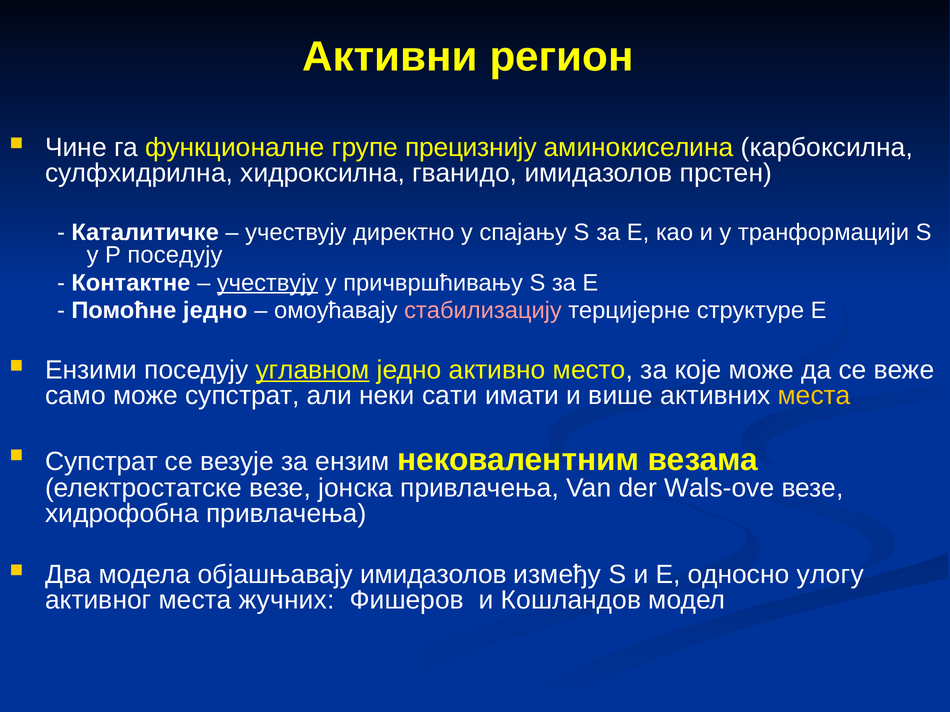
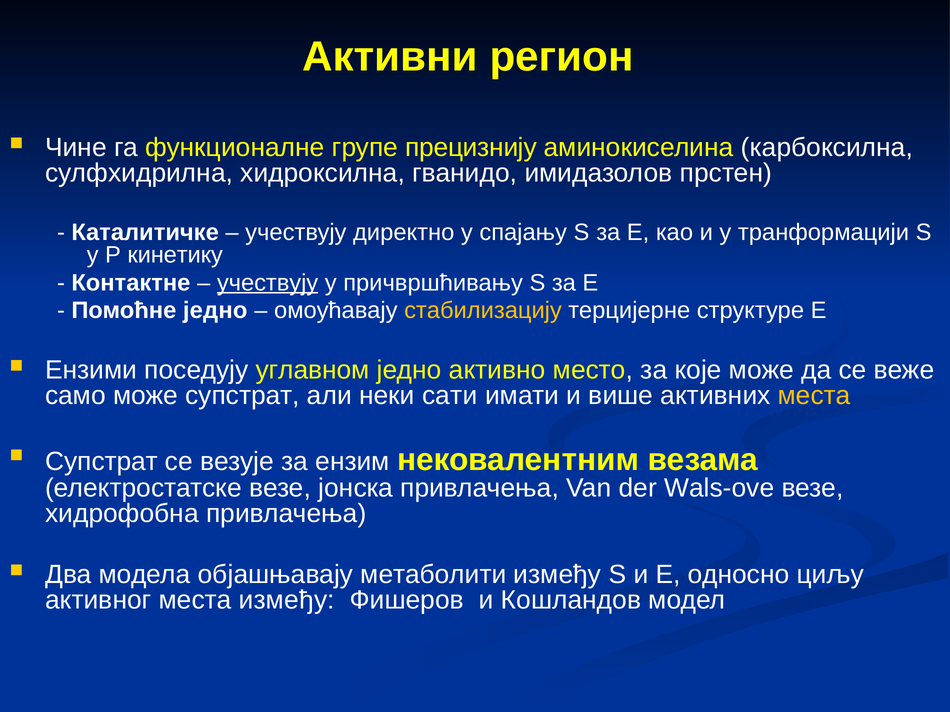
P поседују: поседују -> кинетику
стабилизацију colour: pink -> yellow
углавном underline: present -> none
објашњавају имидазолов: имидазолов -> метаболити
улогу: улогу -> циљу
места жучних: жучних -> између
